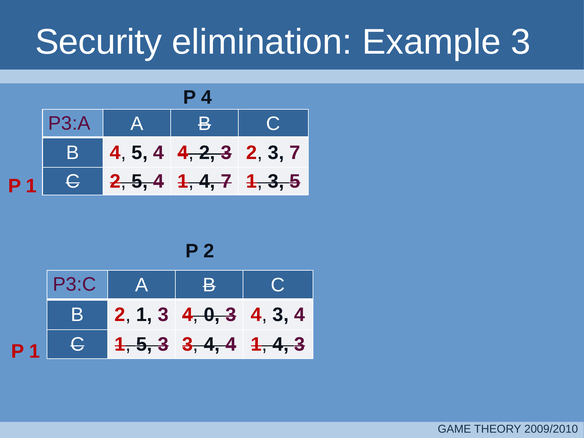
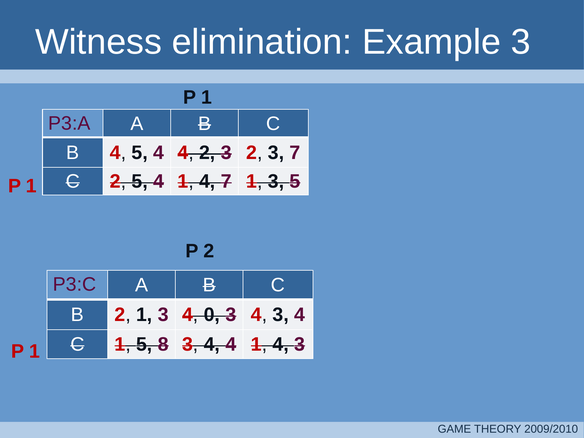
Security: Security -> Witness
4 at (207, 97): 4 -> 1
5 3: 3 -> 8
